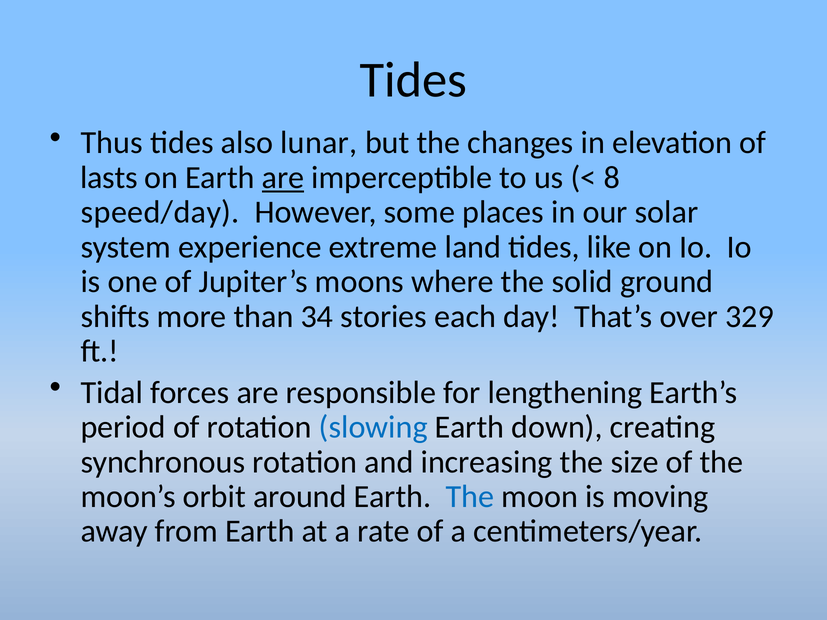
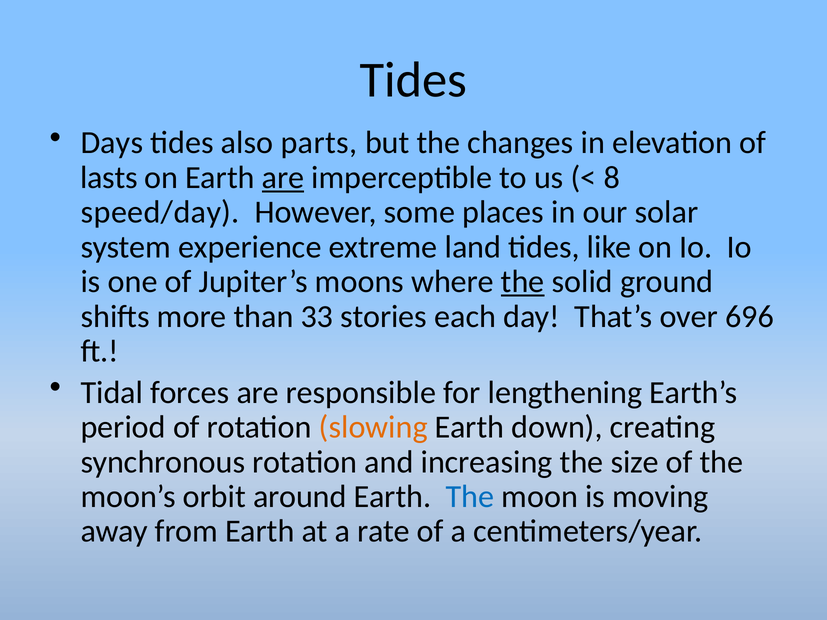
Thus: Thus -> Days
lunar: lunar -> parts
the at (523, 282) underline: none -> present
34: 34 -> 33
329: 329 -> 696
slowing colour: blue -> orange
